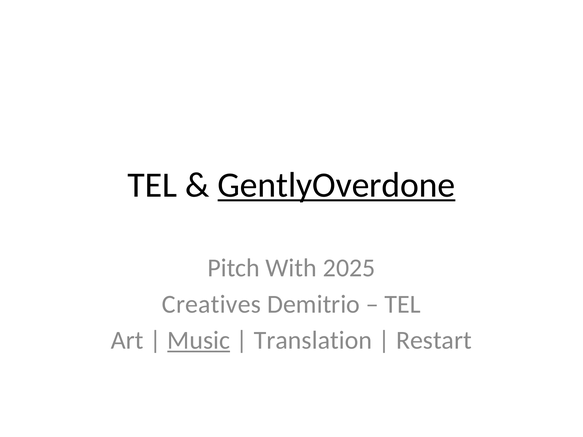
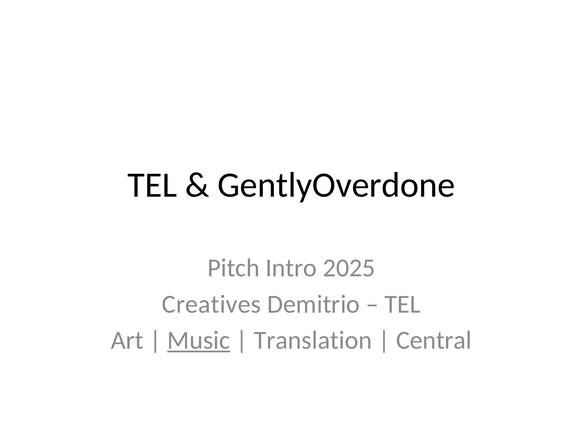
GentlyOverdone underline: present -> none
With: With -> Intro
Restart: Restart -> Central
